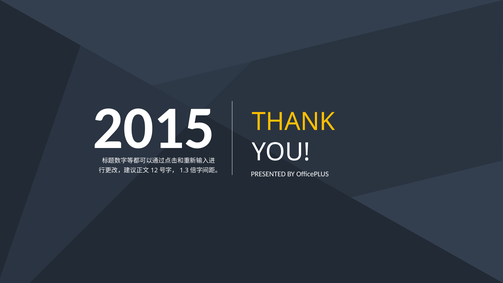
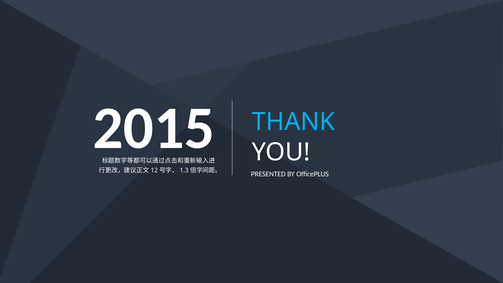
THANK colour: yellow -> light blue
